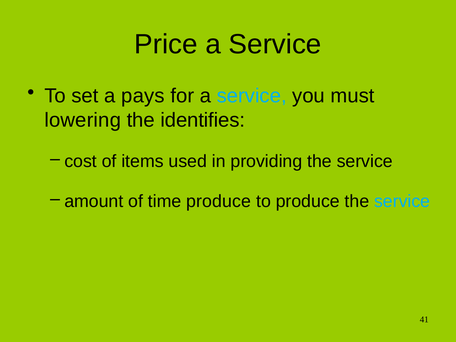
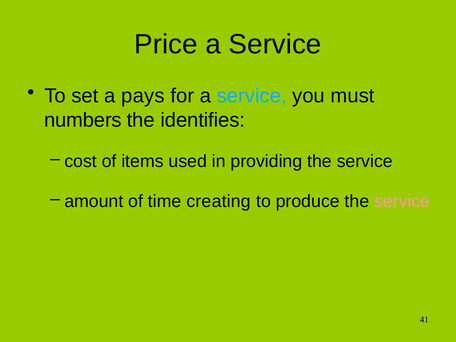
lowering: lowering -> numbers
time produce: produce -> creating
service at (402, 201) colour: light blue -> pink
